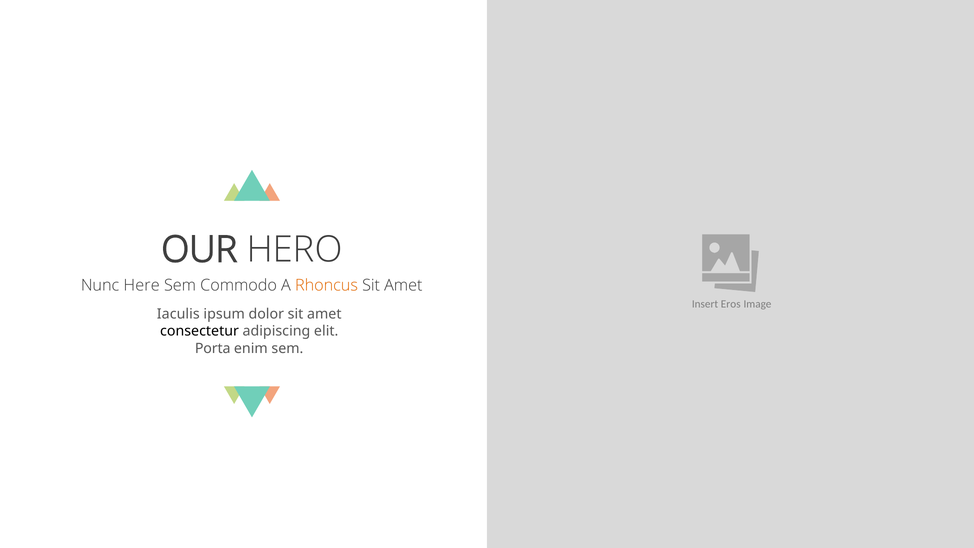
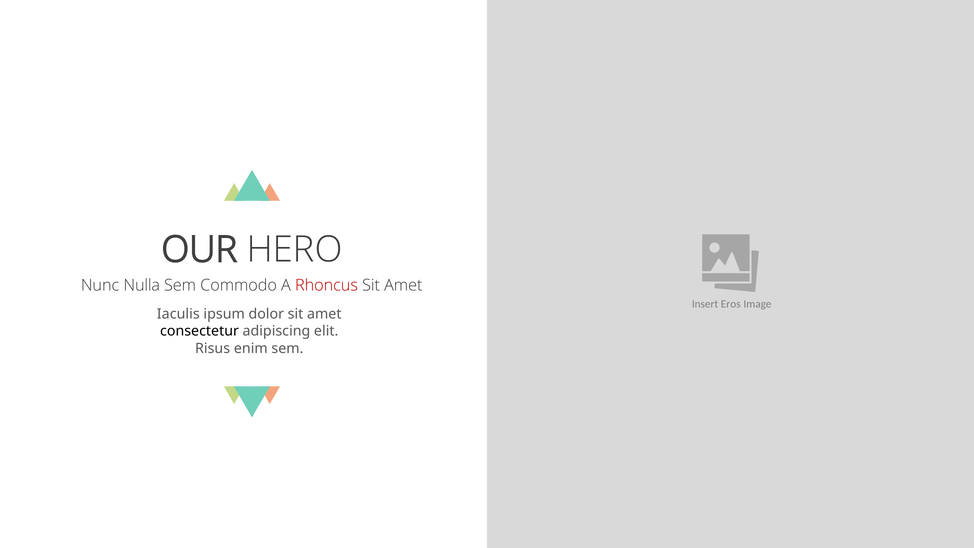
Here: Here -> Nulla
Rhoncus colour: orange -> red
Porta: Porta -> Risus
